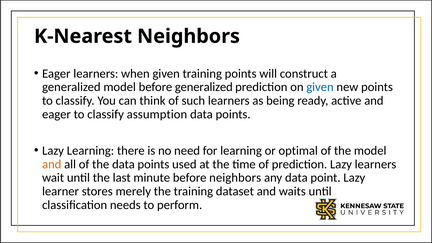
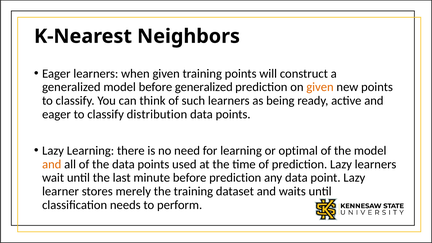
given at (320, 87) colour: blue -> orange
assumption: assumption -> distribution
before neighbors: neighbors -> prediction
